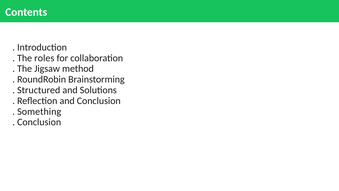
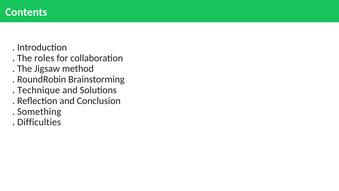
Structured: Structured -> Technique
Conclusion at (39, 122): Conclusion -> Difficulties
